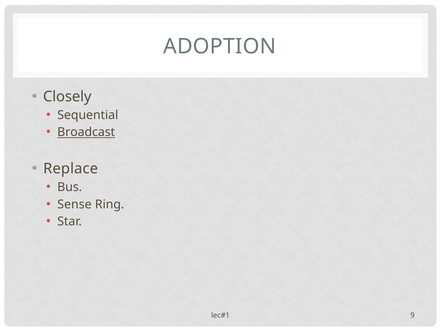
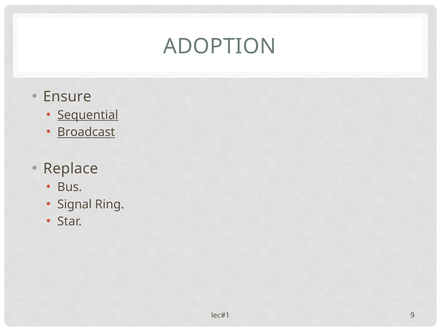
Closely: Closely -> Ensure
Sequential underline: none -> present
Sense: Sense -> Signal
